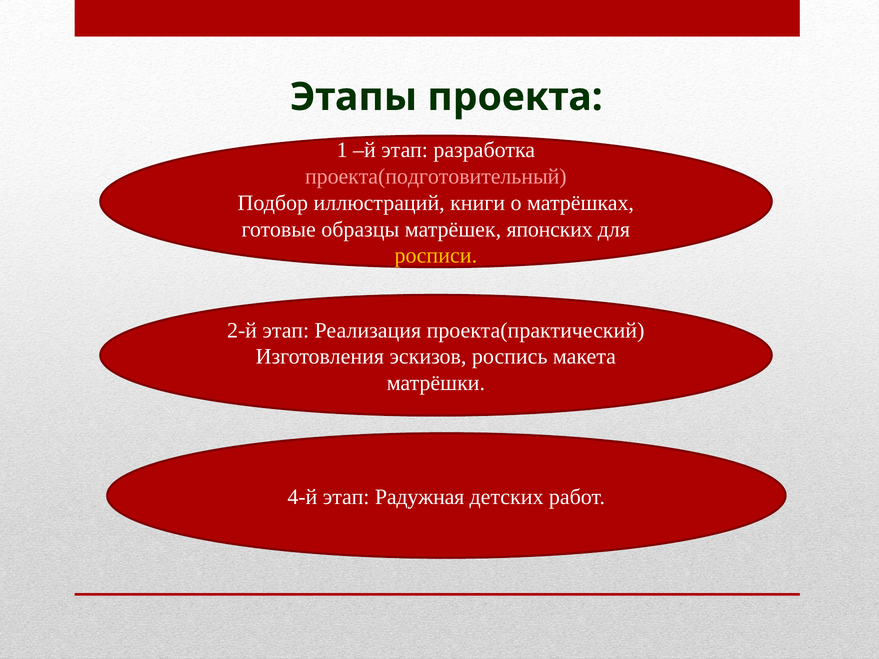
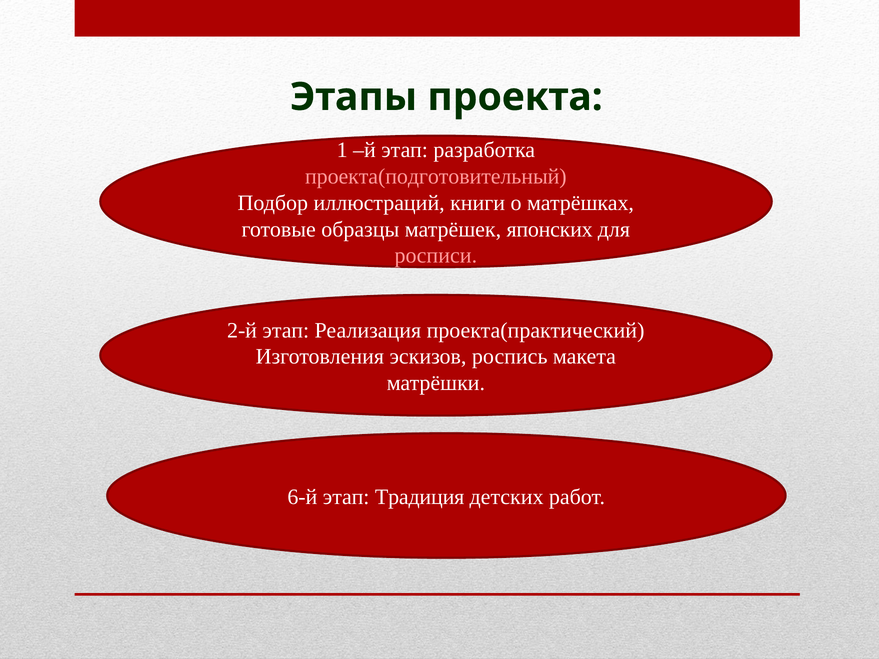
росписи colour: yellow -> pink
4-й: 4-й -> 6-й
Радужная: Радужная -> Традиция
